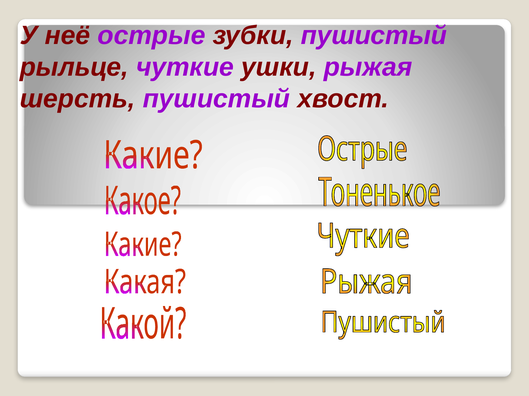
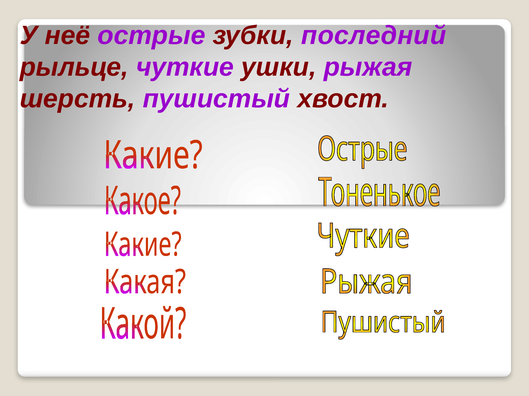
зубки пушистый: пушистый -> последний
